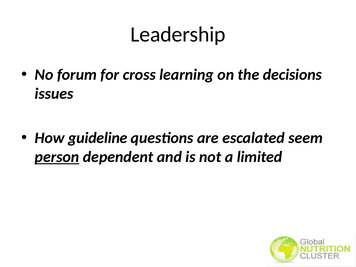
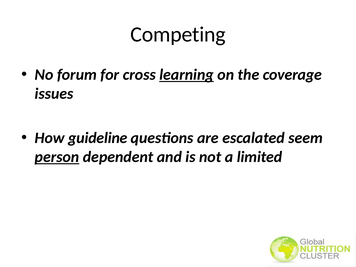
Leadership: Leadership -> Competing
learning underline: none -> present
decisions: decisions -> coverage
